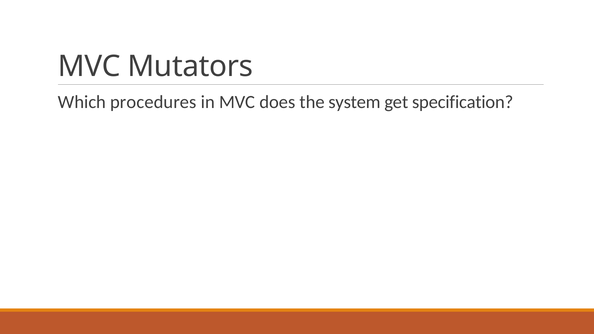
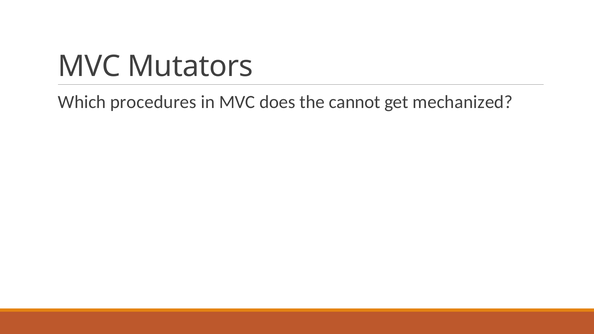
system: system -> cannot
specification: specification -> mechanized
